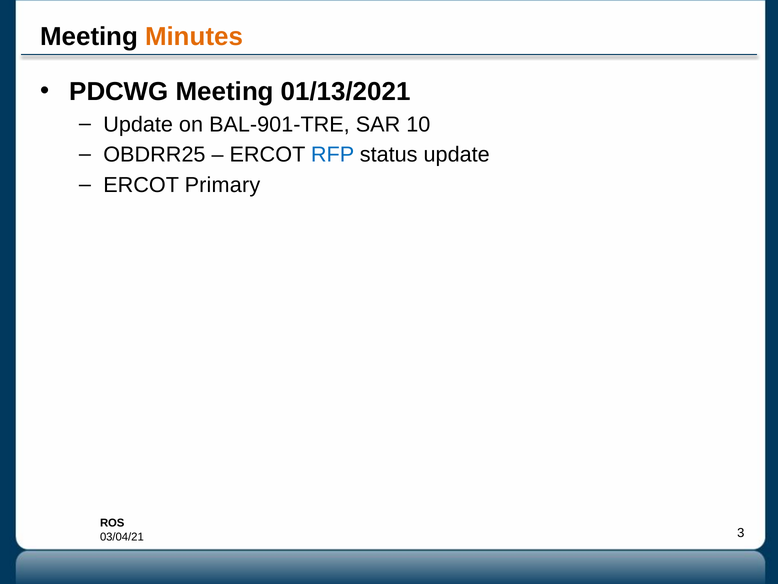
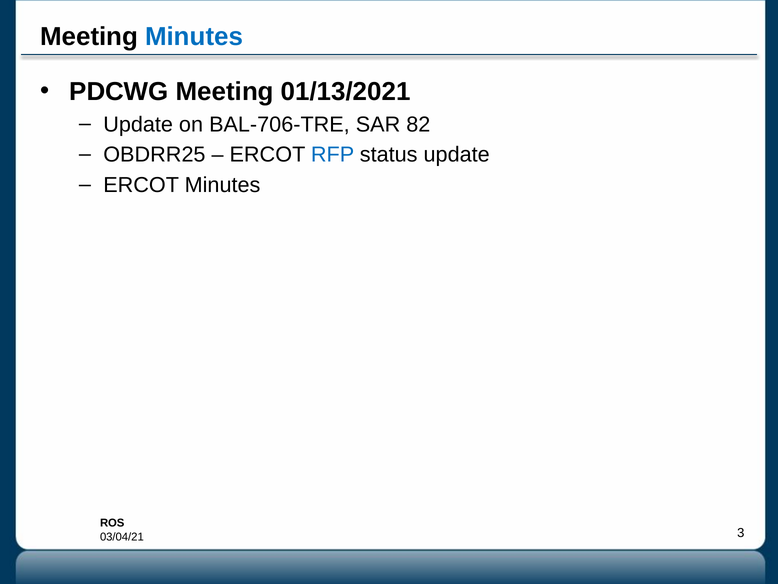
Minutes at (194, 37) colour: orange -> blue
BAL-901-TRE: BAL-901-TRE -> BAL-706-TRE
10: 10 -> 82
ERCOT Primary: Primary -> Minutes
